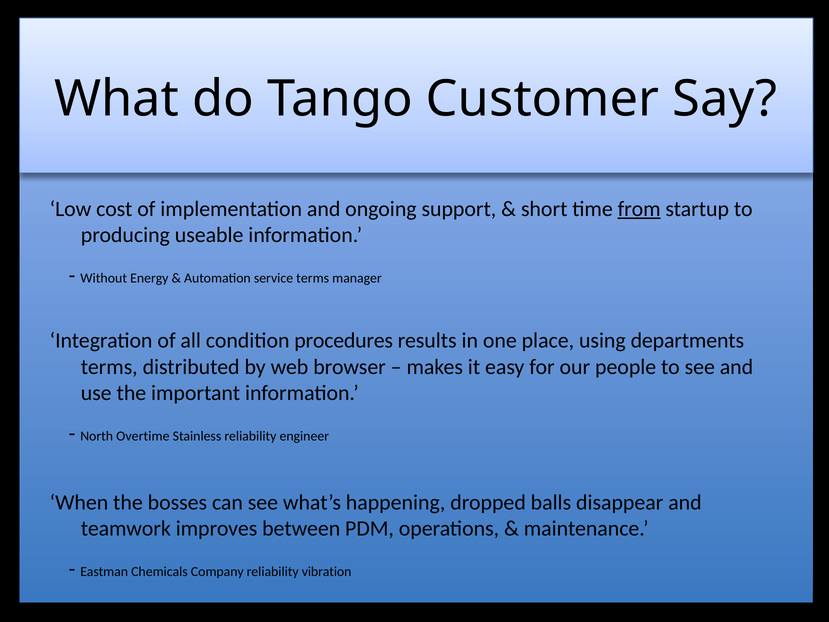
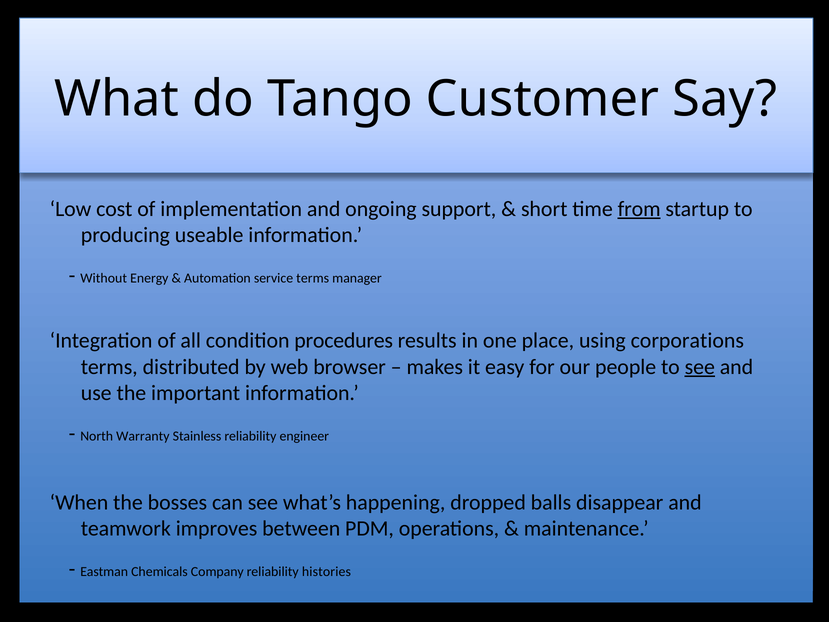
departments: departments -> corporations
see at (700, 367) underline: none -> present
Overtime: Overtime -> Warranty
vibration: vibration -> histories
